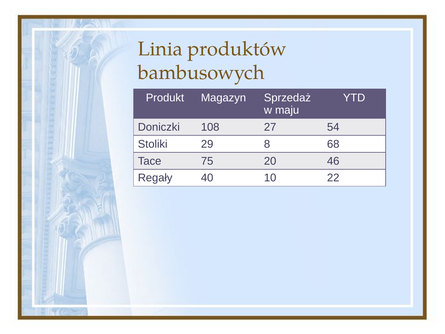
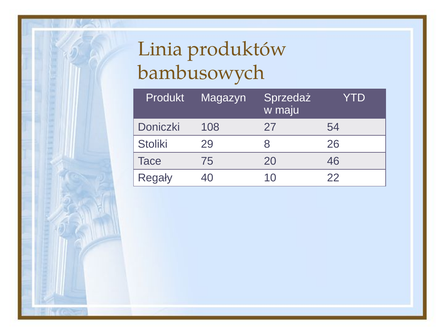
68: 68 -> 26
